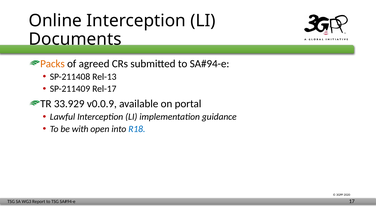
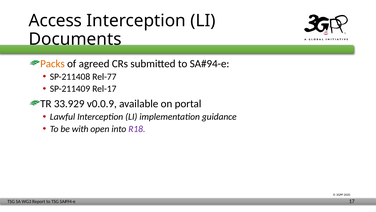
Online: Online -> Access
Rel-13: Rel-13 -> Rel-77
R18 colour: blue -> purple
